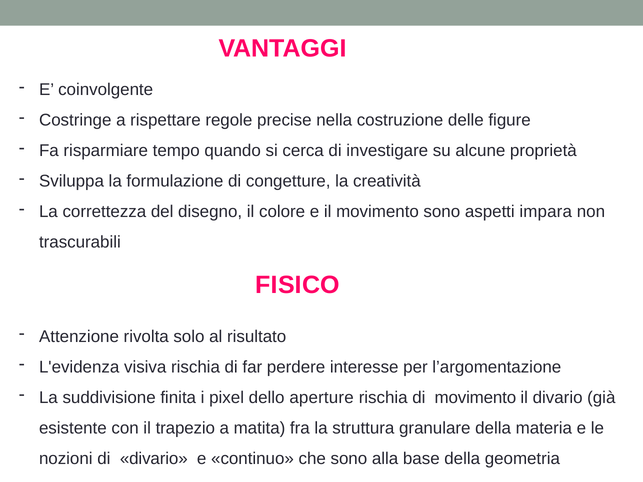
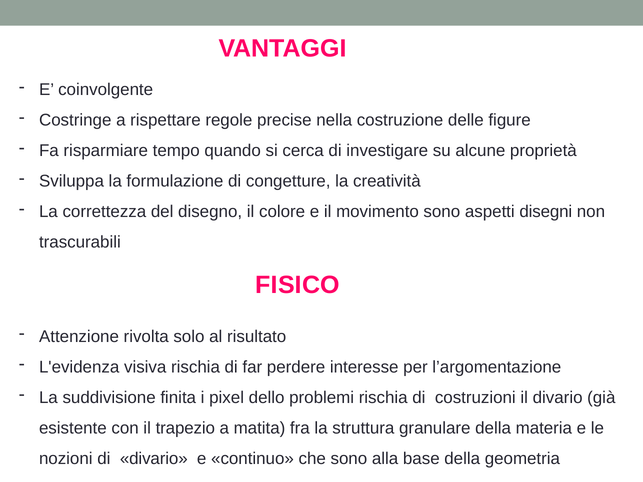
impara: impara -> disegni
aperture: aperture -> problemi
di movimento: movimento -> costruzioni
